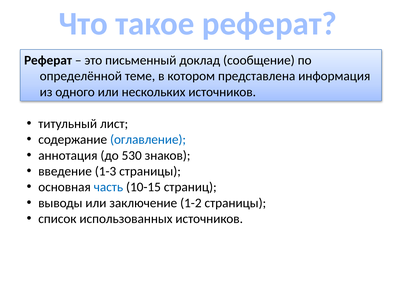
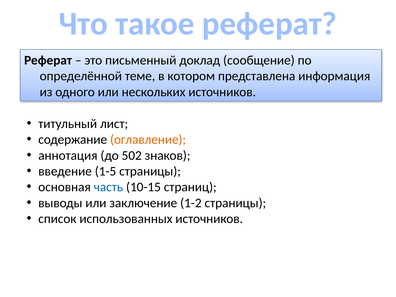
оглавление colour: blue -> orange
530: 530 -> 502
1-3: 1-3 -> 1-5
